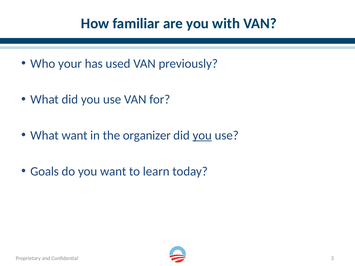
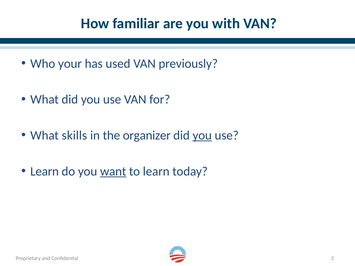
What want: want -> skills
Goals at (45, 171): Goals -> Learn
want at (113, 171) underline: none -> present
